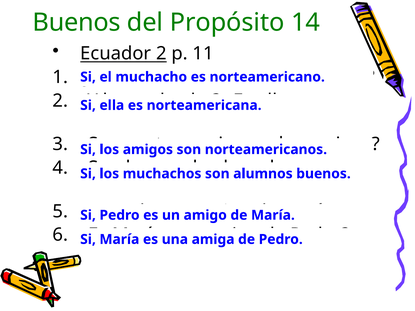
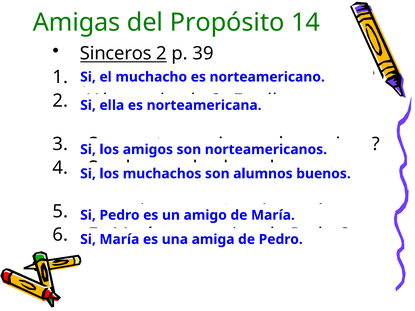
Buenos at (77, 23): Buenos -> Amigas
Ecuador: Ecuador -> Sinceros
11: 11 -> 39
